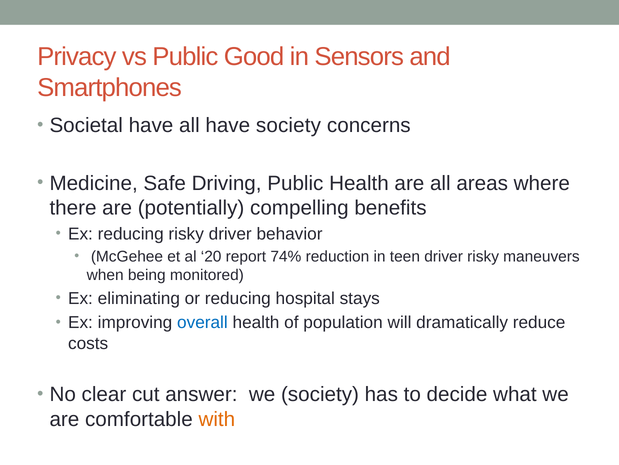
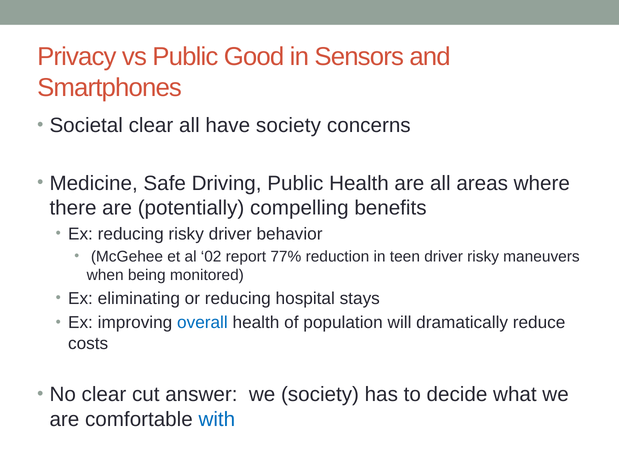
Societal have: have -> clear
20: 20 -> 02
74%: 74% -> 77%
with colour: orange -> blue
